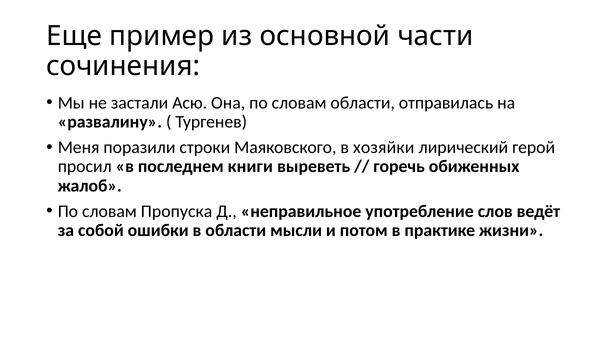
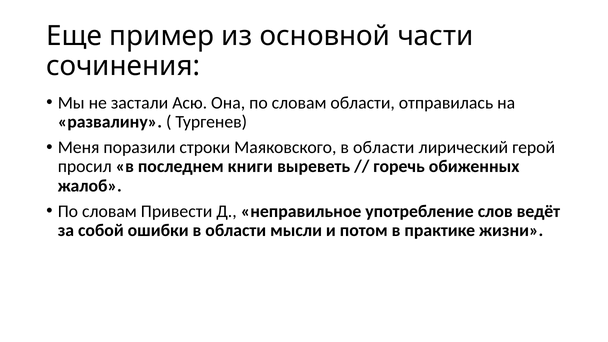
Маяковского в хозяйки: хозяйки -> области
Пропуска: Пропуска -> Привести
